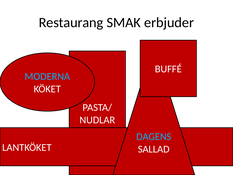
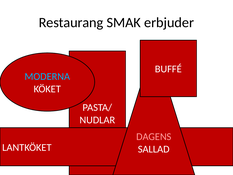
DAGENS colour: light blue -> pink
